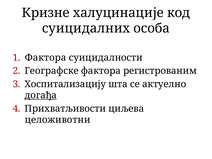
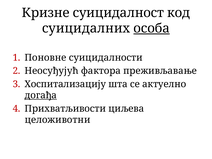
халуцинације: халуцинације -> суицидалност
особа underline: none -> present
Фактора at (46, 58): Фактора -> Поновне
Географске: Географске -> Неосуђујућ
регистрованим: регистрованим -> преживљавање
